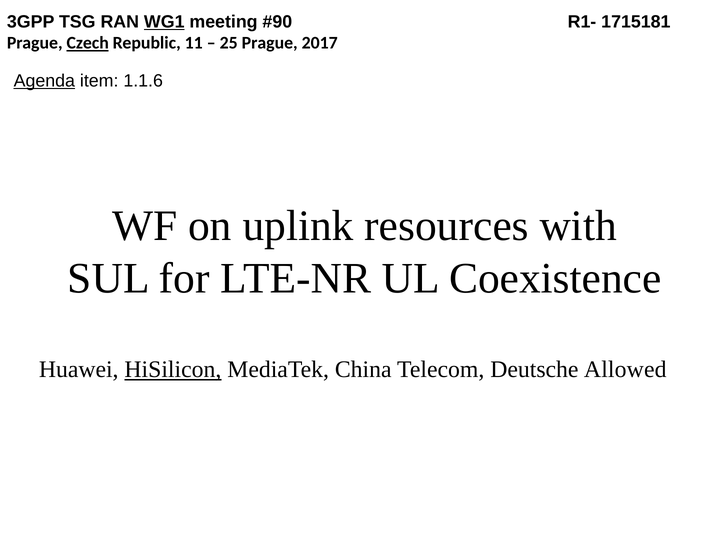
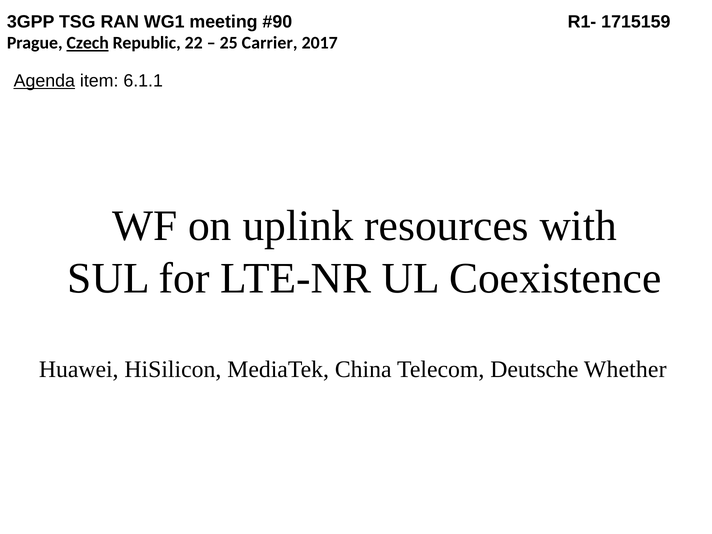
WG1 underline: present -> none
1715181: 1715181 -> 1715159
11: 11 -> 22
25 Prague: Prague -> Carrier
1.1.6: 1.1.6 -> 6.1.1
HiSilicon underline: present -> none
Allowed: Allowed -> Whether
